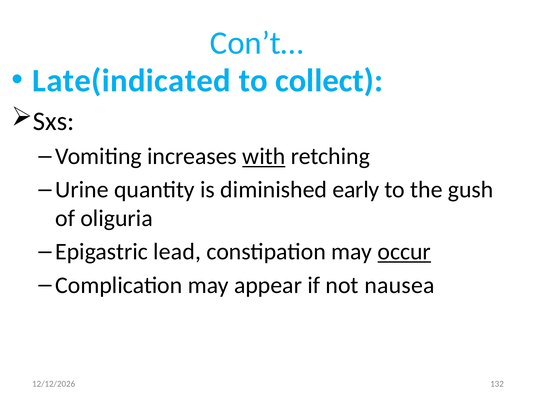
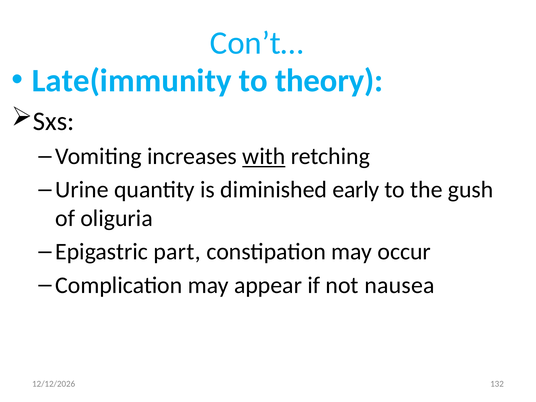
Late(indicated: Late(indicated -> Late(immunity
collect: collect -> theory
lead: lead -> part
occur underline: present -> none
